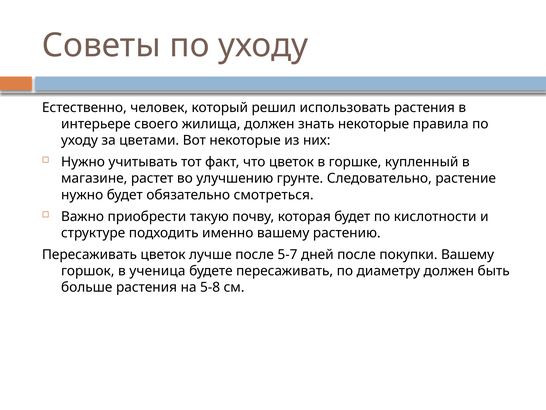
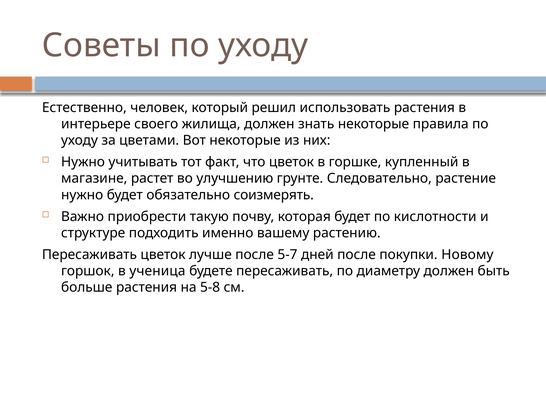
смотреться: смотреться -> соизмерять
покупки Вашему: Вашему -> Новому
